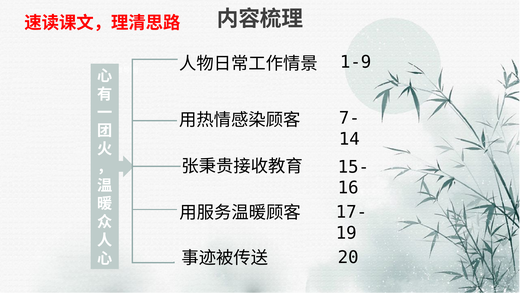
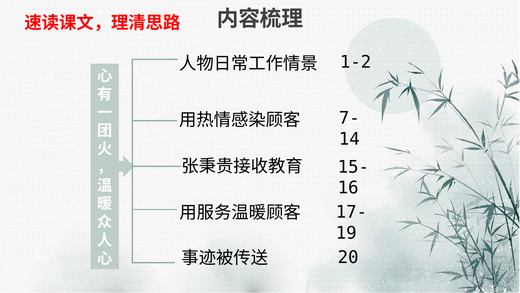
1-9: 1-9 -> 1-2
